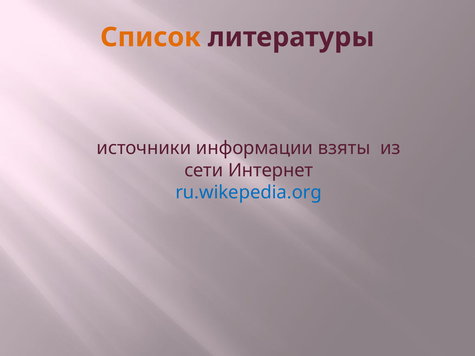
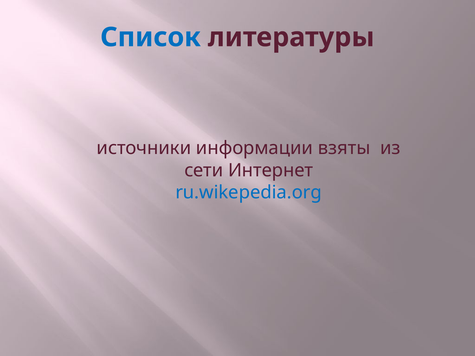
Список colour: orange -> blue
